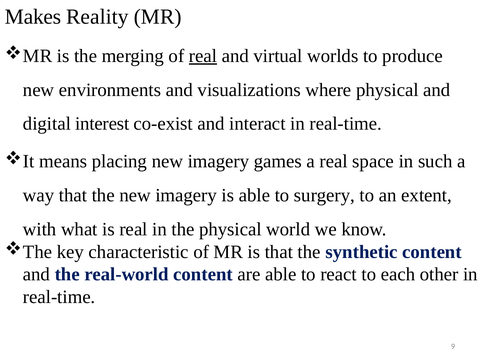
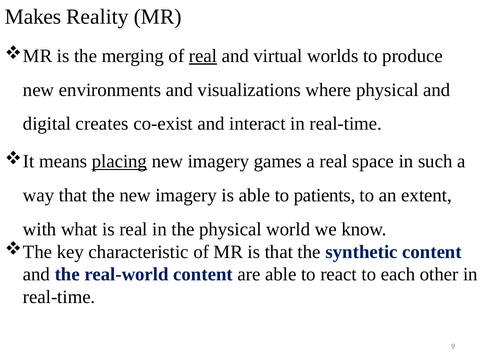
interest: interest -> creates
placing underline: none -> present
surgery: surgery -> patients
